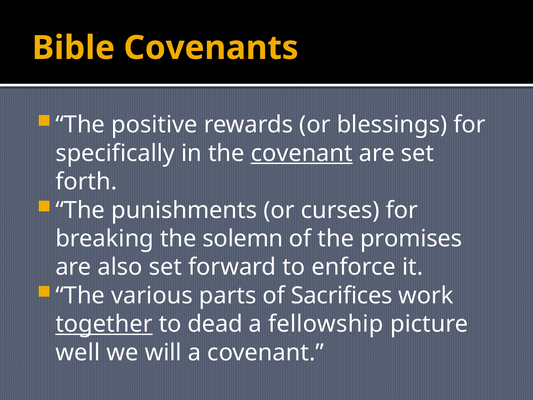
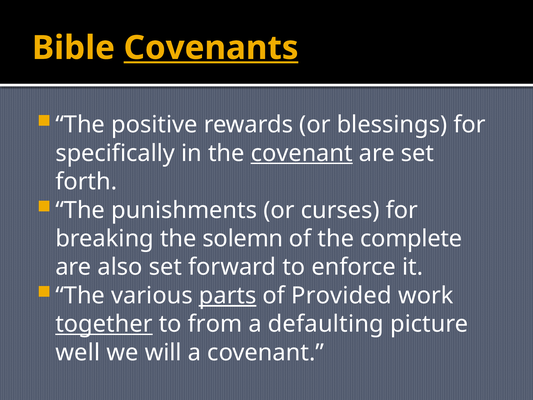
Covenants underline: none -> present
promises: promises -> complete
parts underline: none -> present
Sacrifices: Sacrifices -> Provided
dead: dead -> from
fellowship: fellowship -> defaulting
